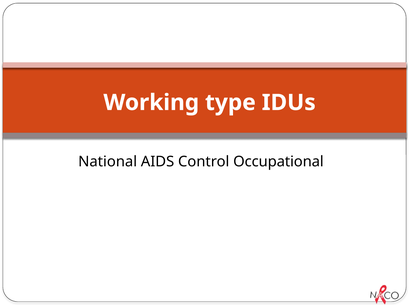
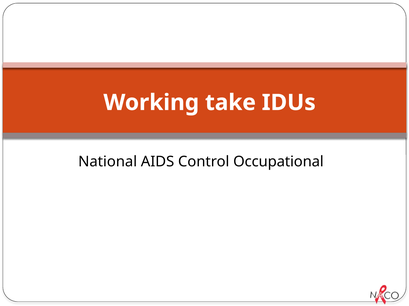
type: type -> take
